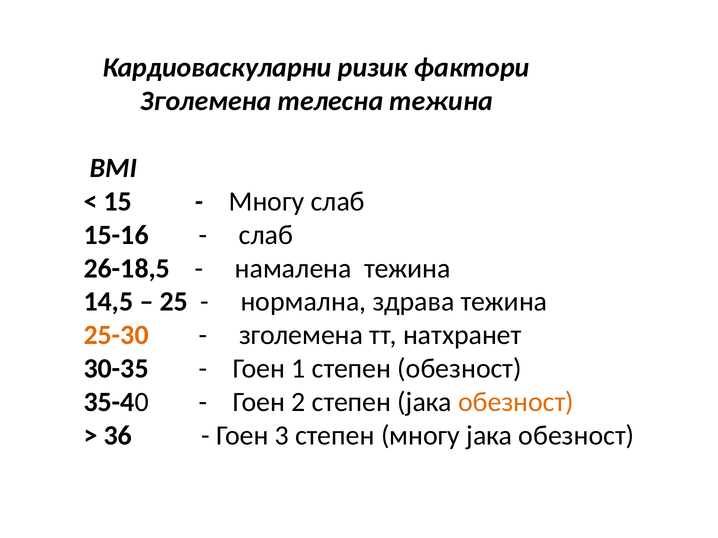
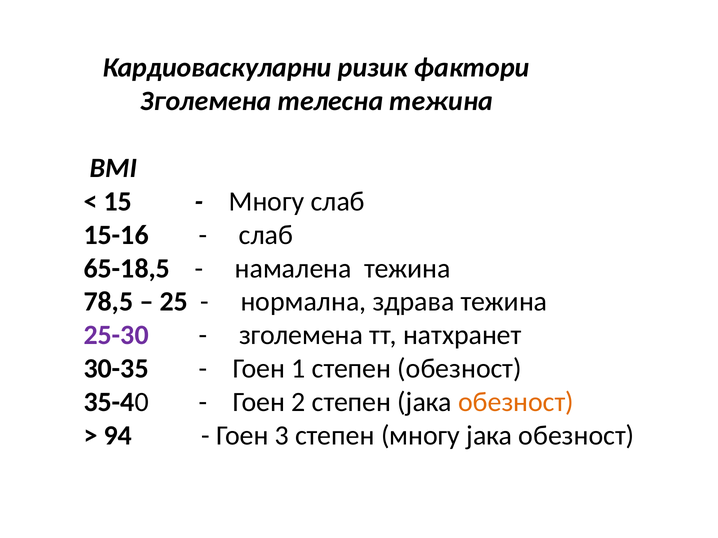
26-18,5: 26-18,5 -> 65-18,5
14,5: 14,5 -> 78,5
25-30 colour: orange -> purple
36: 36 -> 94
